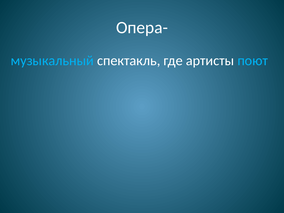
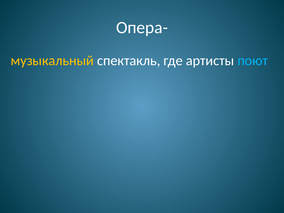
музыкальный colour: light blue -> yellow
